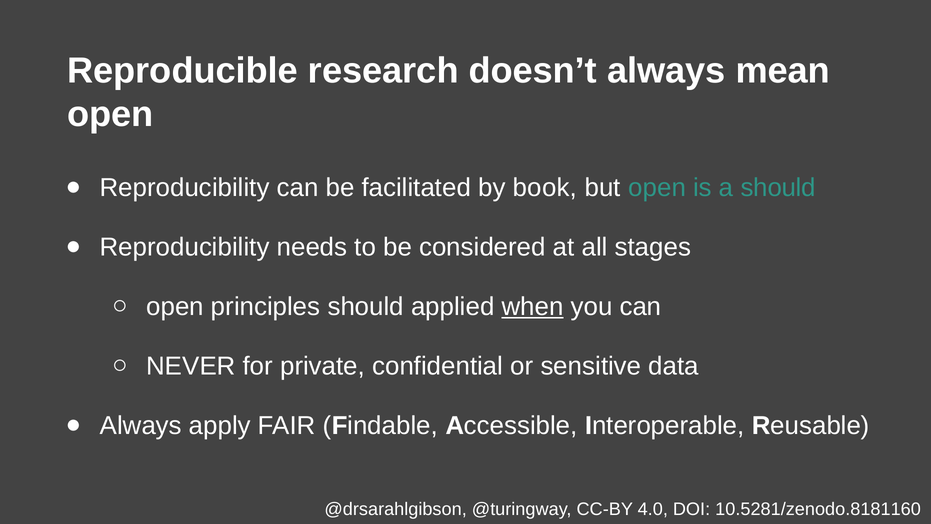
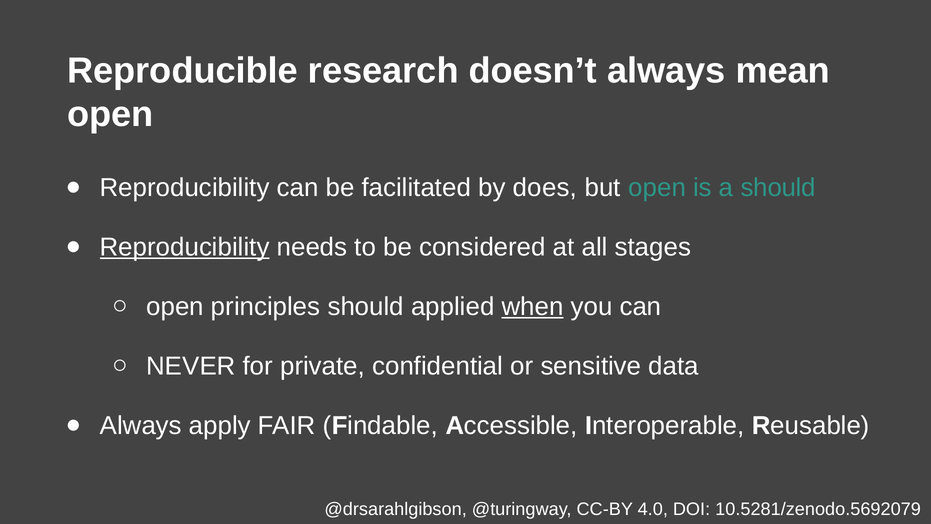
book: book -> does
Reproducibility at (185, 247) underline: none -> present
10.5281/zenodo.8181160: 10.5281/zenodo.8181160 -> 10.5281/zenodo.5692079
